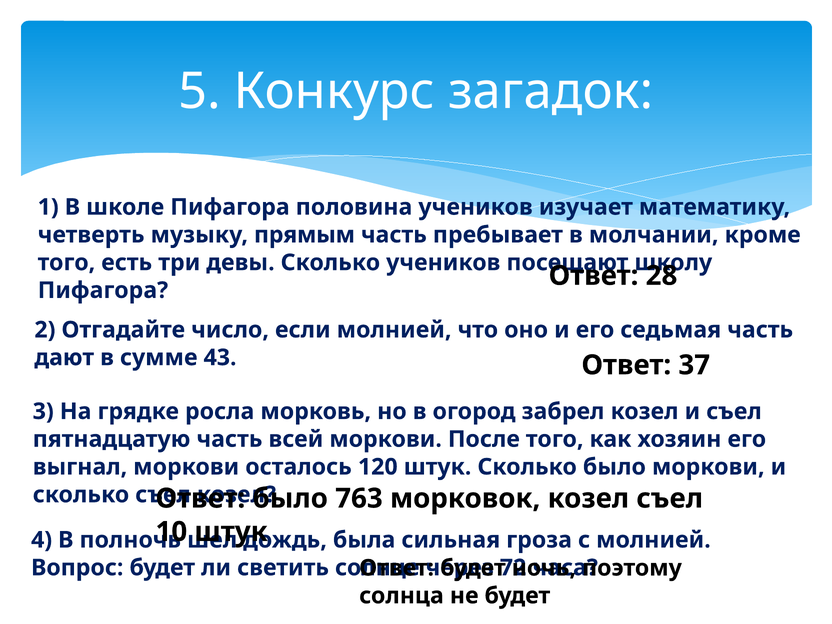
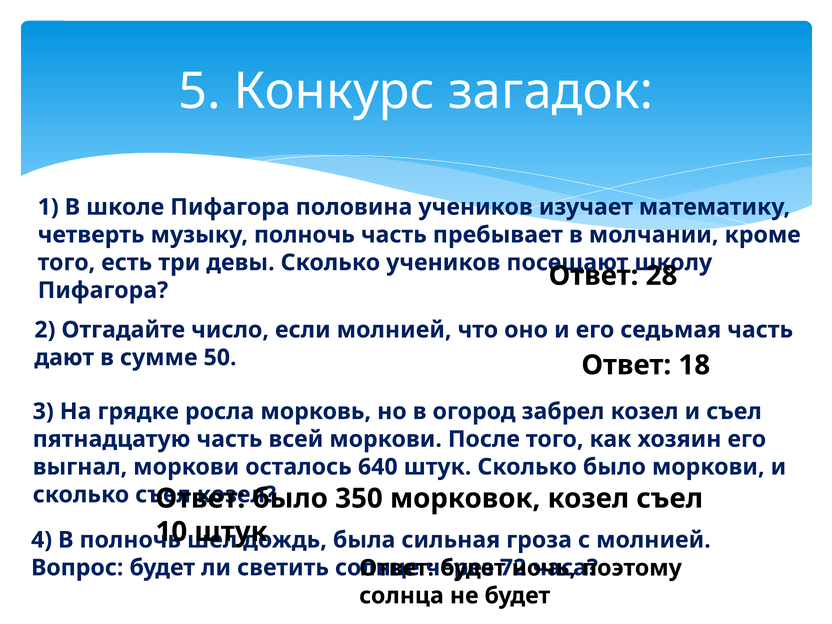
музыку прямым: прямым -> полночь
43: 43 -> 50
37: 37 -> 18
120: 120 -> 640
763: 763 -> 350
